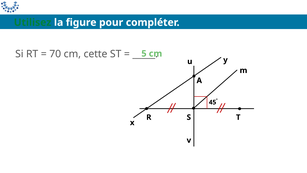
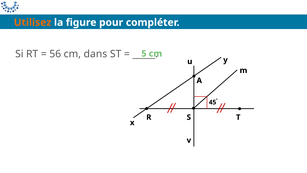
Utilisez colour: green -> orange
70: 70 -> 56
cette: cette -> dans
